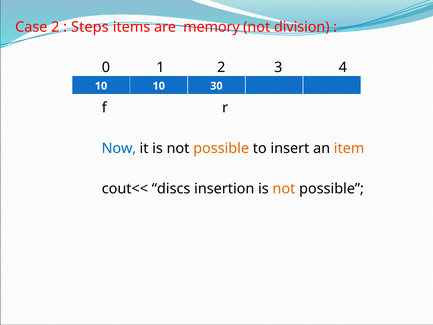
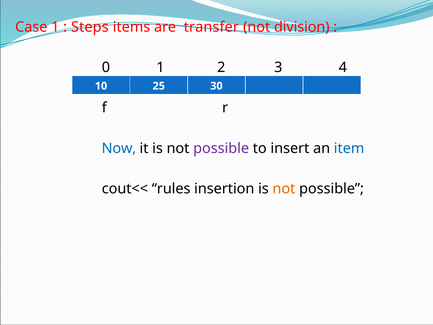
Case 2: 2 -> 1
memory: memory -> transfer
10 10: 10 -> 25
possible at (221, 148) colour: orange -> purple
item colour: orange -> blue
discs: discs -> rules
